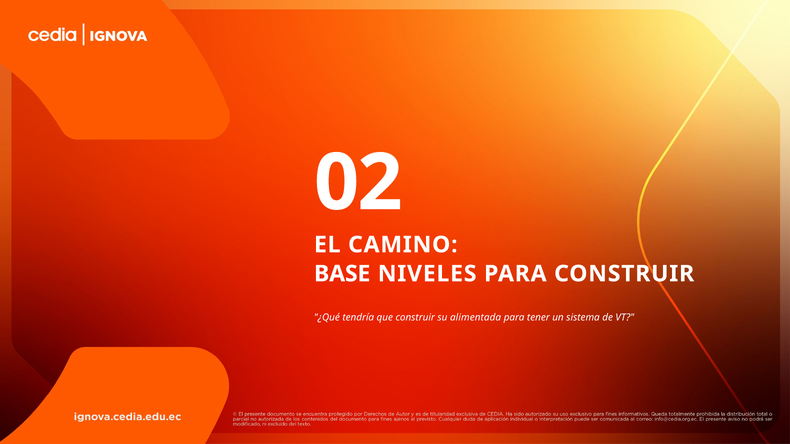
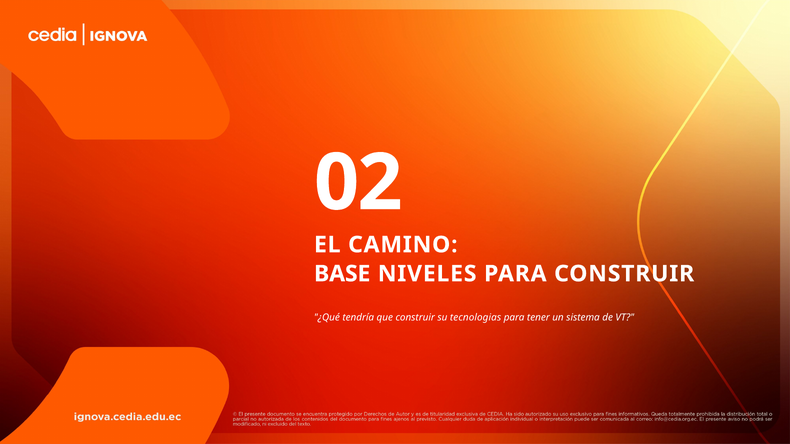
alimentada: alimentada -> tecnologias
